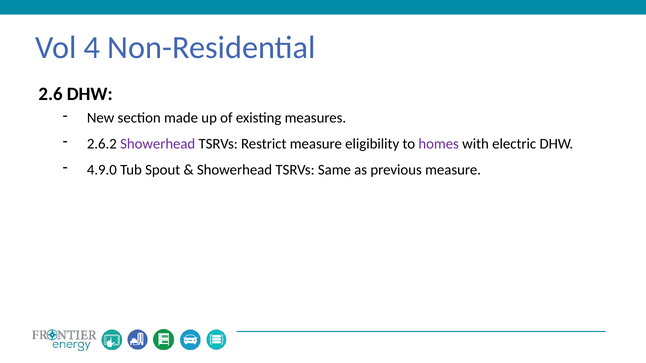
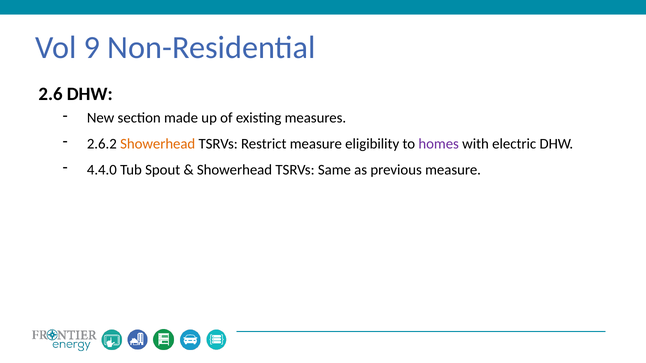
4: 4 -> 9
Showerhead at (158, 144) colour: purple -> orange
4.9.0: 4.9.0 -> 4.4.0
